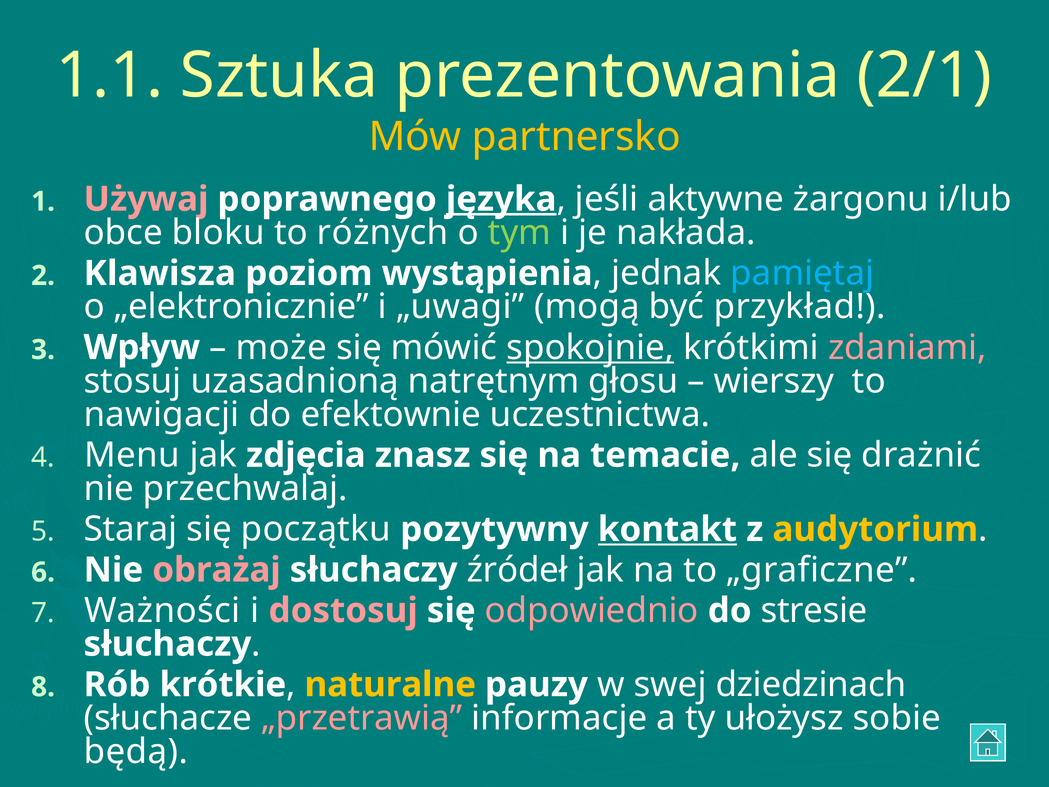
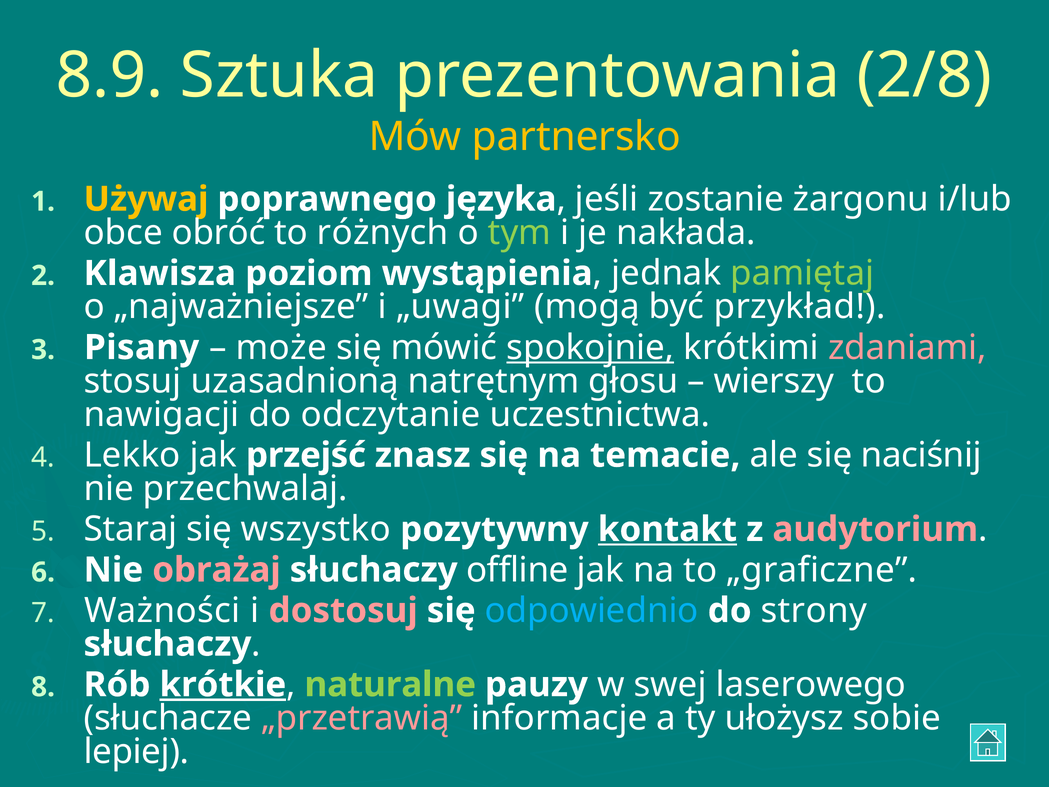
1.1: 1.1 -> 8.9
2/1: 2/1 -> 2/8
Używaj colour: pink -> yellow
języka underline: present -> none
aktywne: aktywne -> zostanie
bloku: bloku -> obróć
pamiętaj colour: light blue -> light green
„elektronicznie: „elektronicznie -> „najważniejsze
Wpływ: Wpływ -> Pisany
efektownie: efektownie -> odczytanie
Menu: Menu -> Lekko
zdjęcia: zdjęcia -> przejść
drażnić: drażnić -> naciśnij
początku: początku -> wszystko
audytorium colour: yellow -> pink
źródeł: źródeł -> offline
odpowiednio colour: pink -> light blue
stresie: stresie -> strony
krótkie underline: none -> present
naturalne colour: yellow -> light green
dziedzinach: dziedzinach -> laserowego
będą: będą -> lepiej
